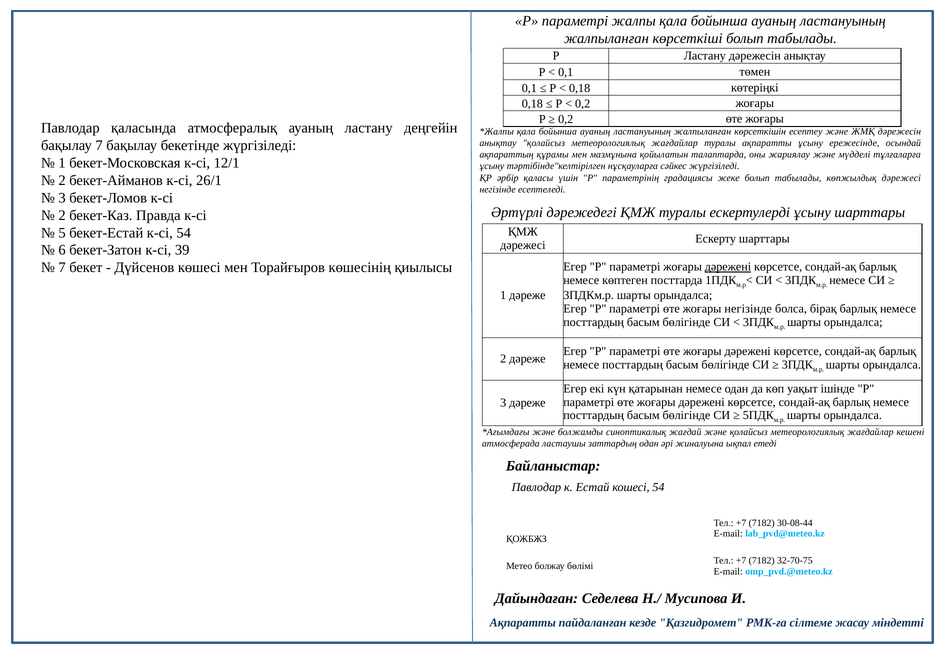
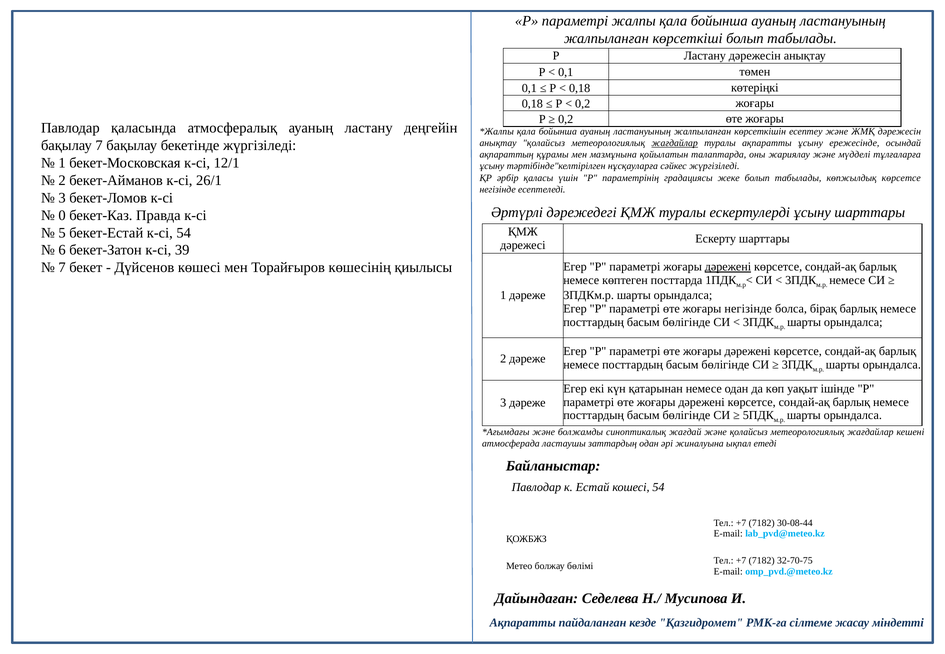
жағдайлар at (675, 143) underline: none -> present
көпжылдық дәрежесі: дәрежесі -> көрсетсе
2 at (62, 215): 2 -> 0
